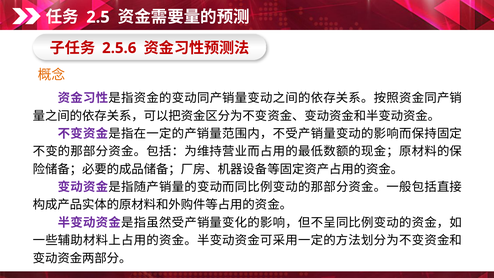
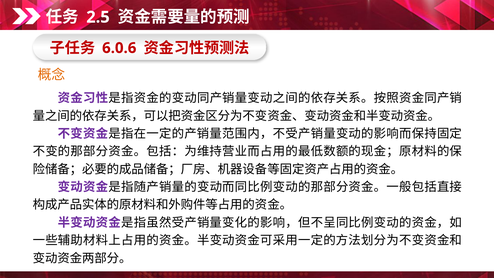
2.5.6: 2.5.6 -> 6.0.6
